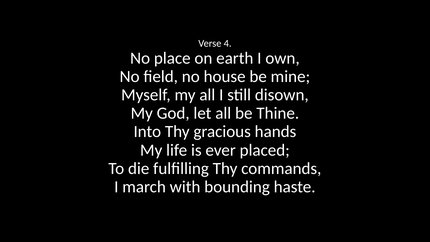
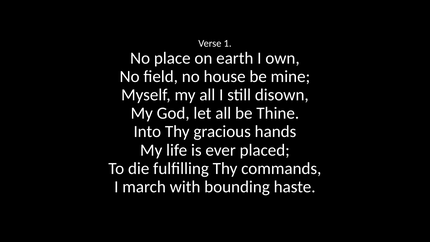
4: 4 -> 1
